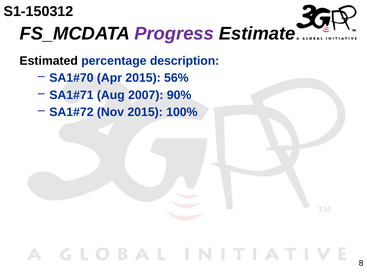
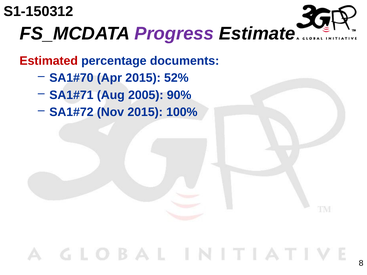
Estimated colour: black -> red
description: description -> documents
56%: 56% -> 52%
2007: 2007 -> 2005
